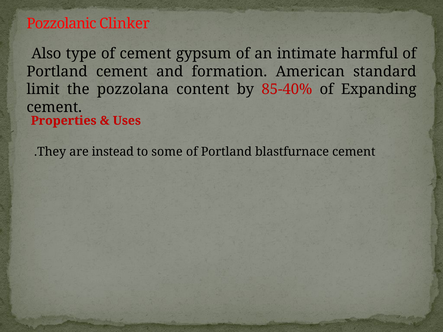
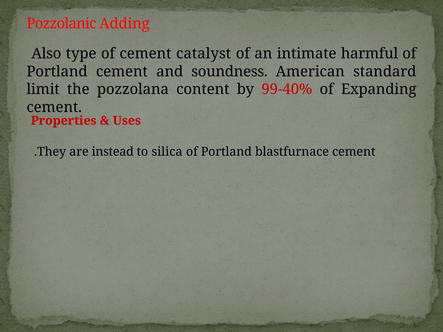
Clinker: Clinker -> Adding
gypsum: gypsum -> catalyst
formation: formation -> soundness
85-40%: 85-40% -> 99-40%
some: some -> silica
